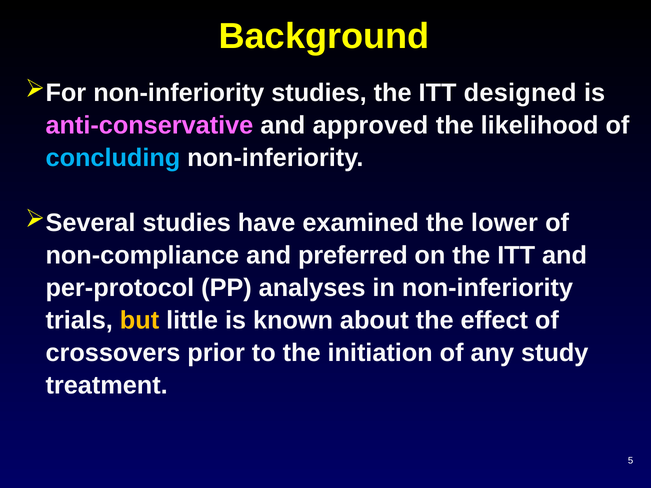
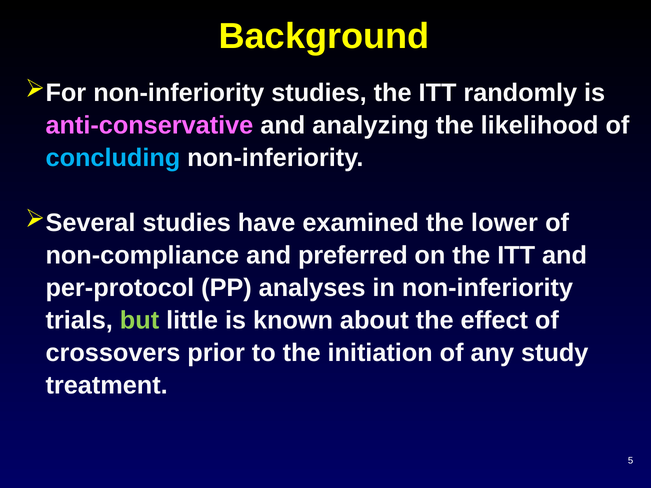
designed: designed -> randomly
approved: approved -> analyzing
but colour: yellow -> light green
